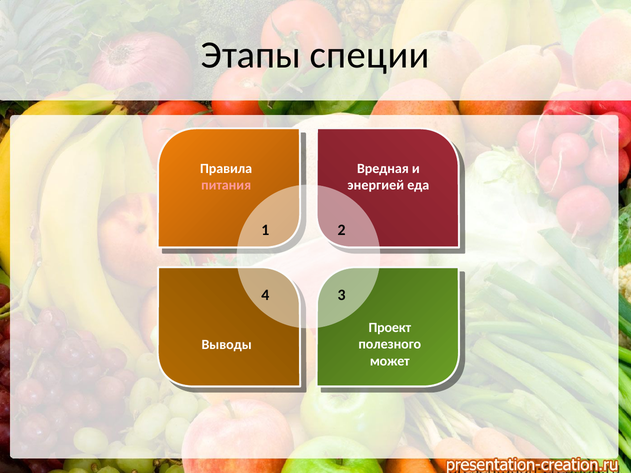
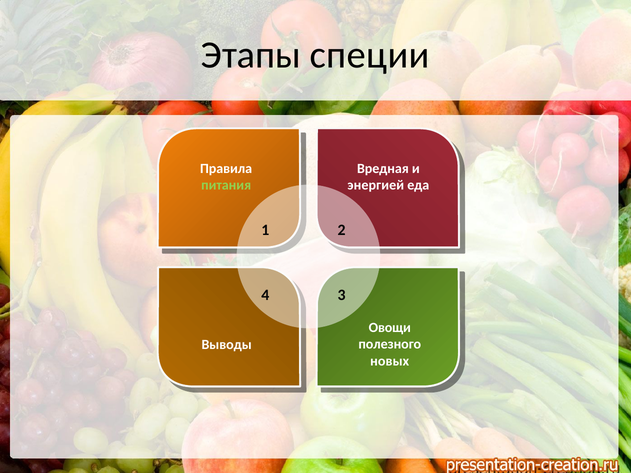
питания colour: pink -> light green
Проект: Проект -> Овощи
может: может -> новых
